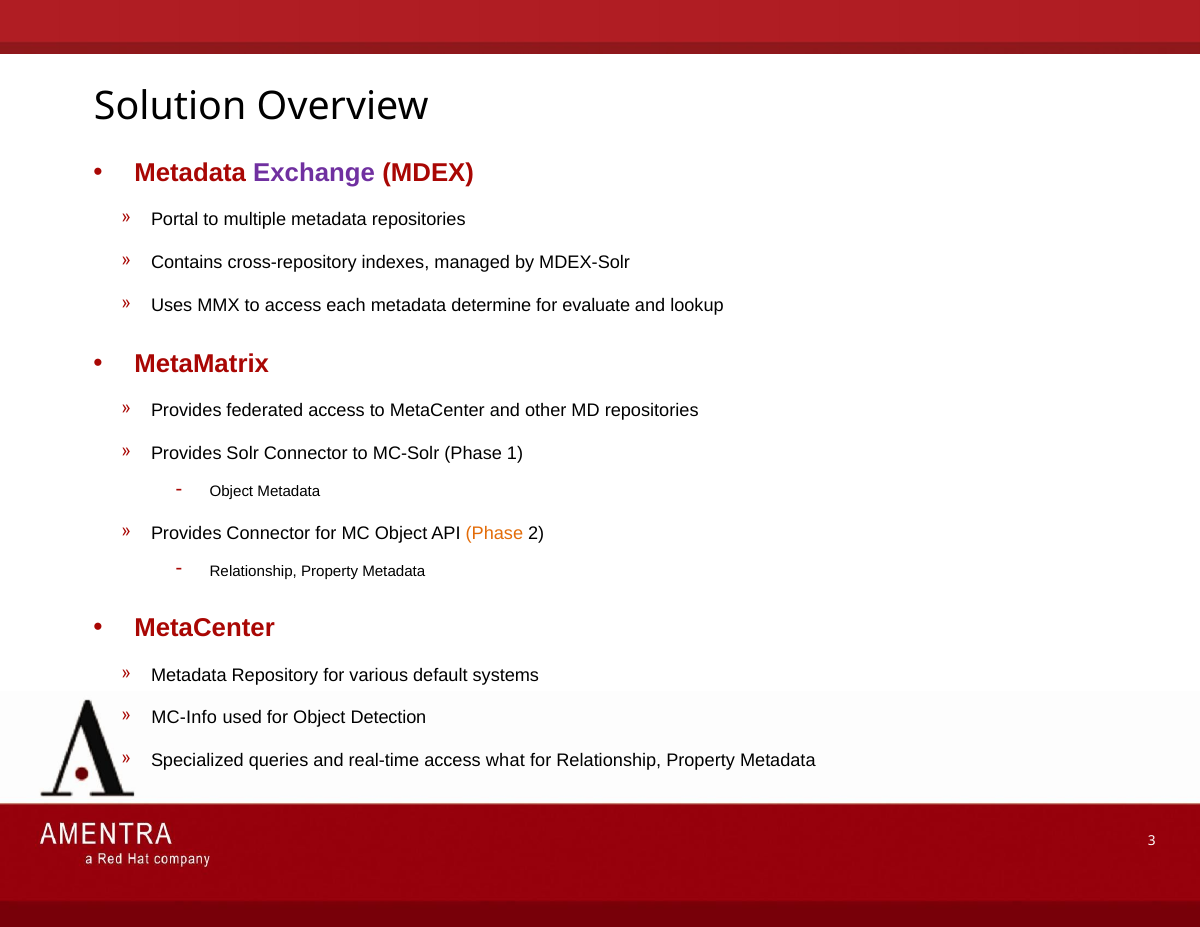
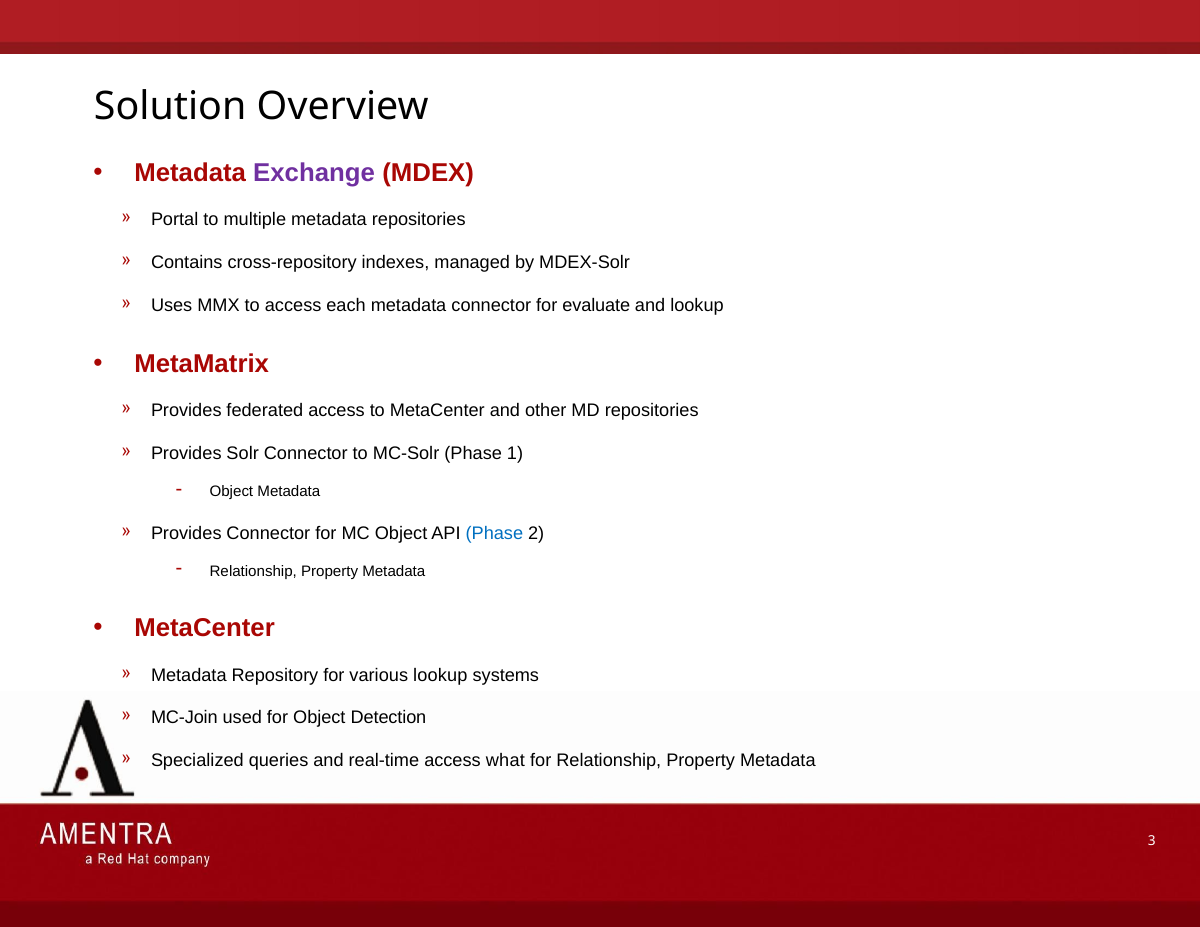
metadata determine: determine -> connector
Phase at (494, 533) colour: orange -> blue
various default: default -> lookup
MC-Info: MC-Info -> MC-Join
